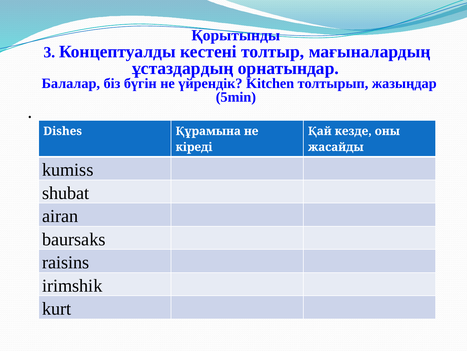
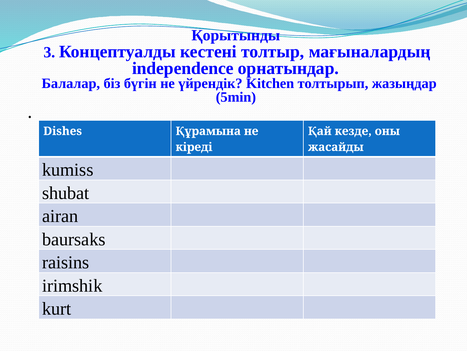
ұстаздардың: ұстаздардың -> independence
